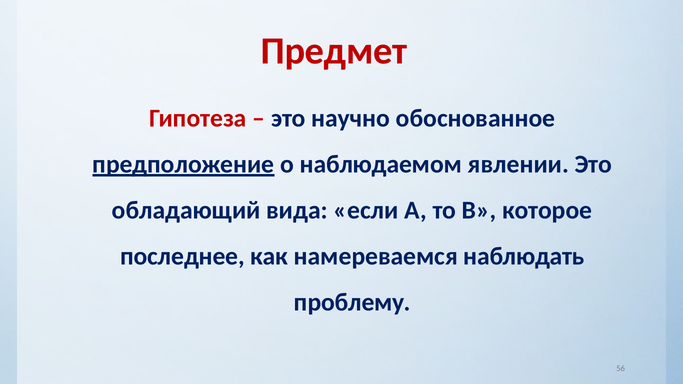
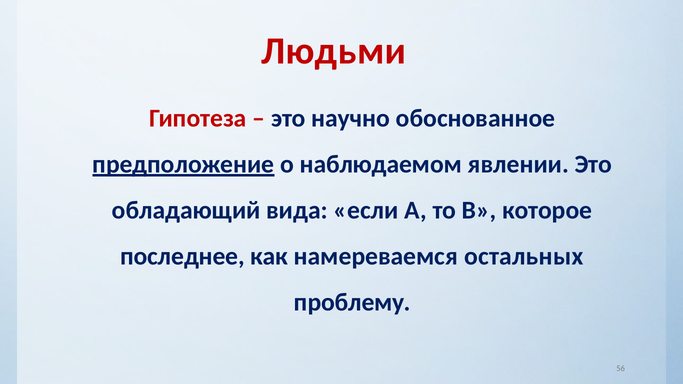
Предмет: Предмет -> Людьми
наблюдать: наблюдать -> остальных
